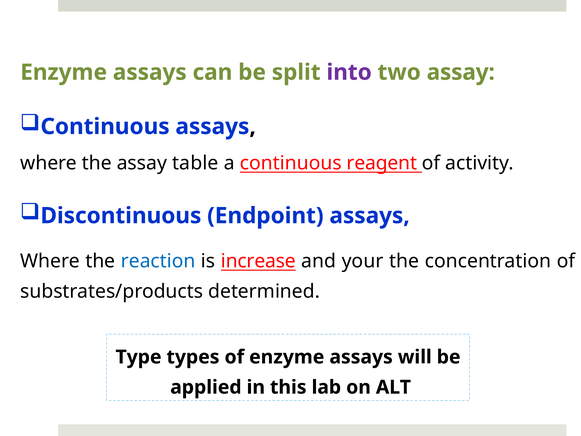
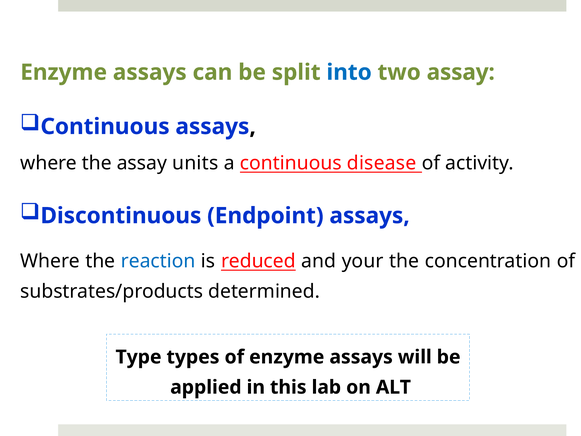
into colour: purple -> blue
table: table -> units
reagent: reagent -> disease
increase: increase -> reduced
